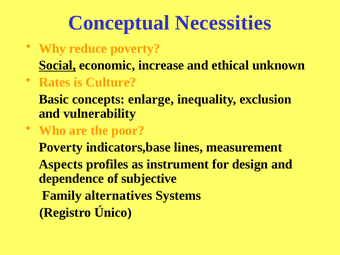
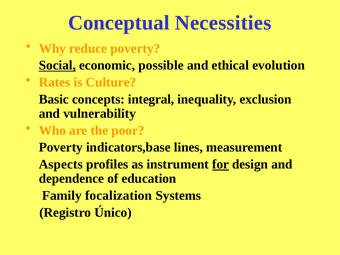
increase: increase -> possible
unknown: unknown -> evolution
enlarge: enlarge -> integral
for underline: none -> present
subjective: subjective -> education
alternatives: alternatives -> focalization
